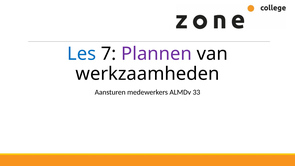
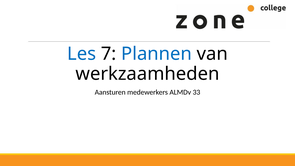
Plannen colour: purple -> blue
